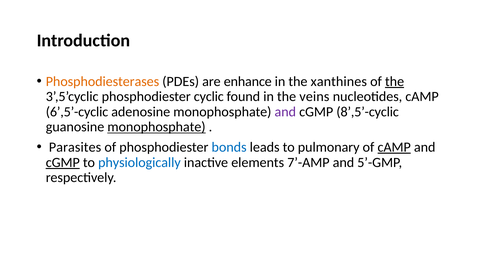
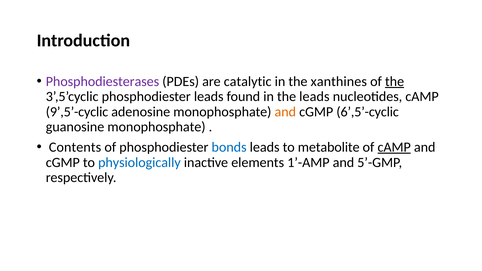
Phosphodiesterases colour: orange -> purple
enhance: enhance -> catalytic
phosphodiester cyclic: cyclic -> leads
the veins: veins -> leads
6’,5’-cyclic: 6’,5’-cyclic -> 9’,5’-cyclic
and at (285, 112) colour: purple -> orange
8’,5’-cyclic: 8’,5’-cyclic -> 6’,5’-cyclic
monophosphate at (156, 127) underline: present -> none
Parasites: Parasites -> Contents
pulmonary: pulmonary -> metabolite
cGMP at (63, 162) underline: present -> none
7’-AMP: 7’-AMP -> 1’-AMP
